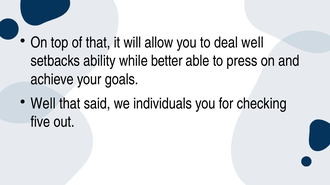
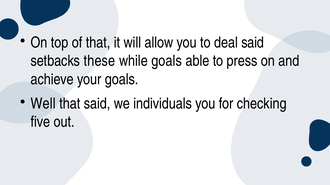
deal well: well -> said
ability: ability -> these
while better: better -> goals
